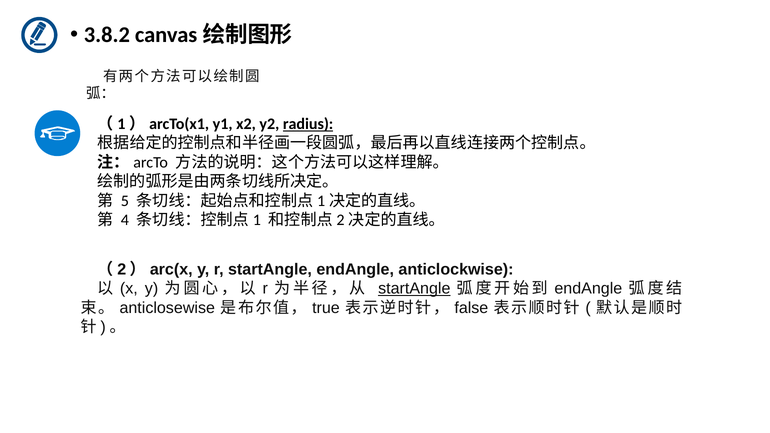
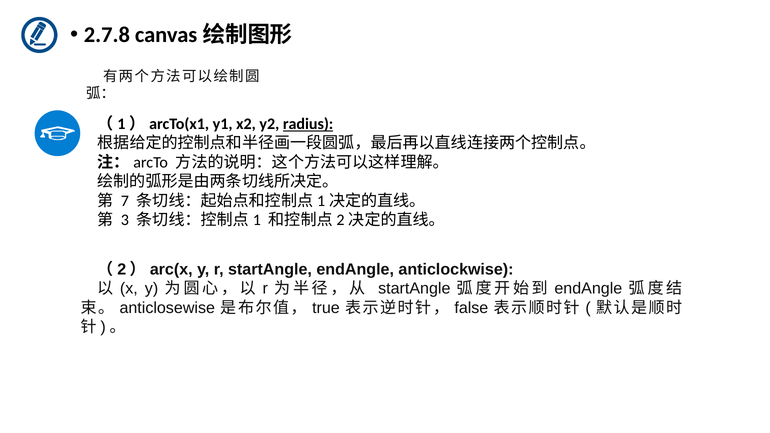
3.8.2: 3.8.2 -> 2.7.8
5: 5 -> 7
4: 4 -> 3
startAngle at (414, 289) underline: present -> none
